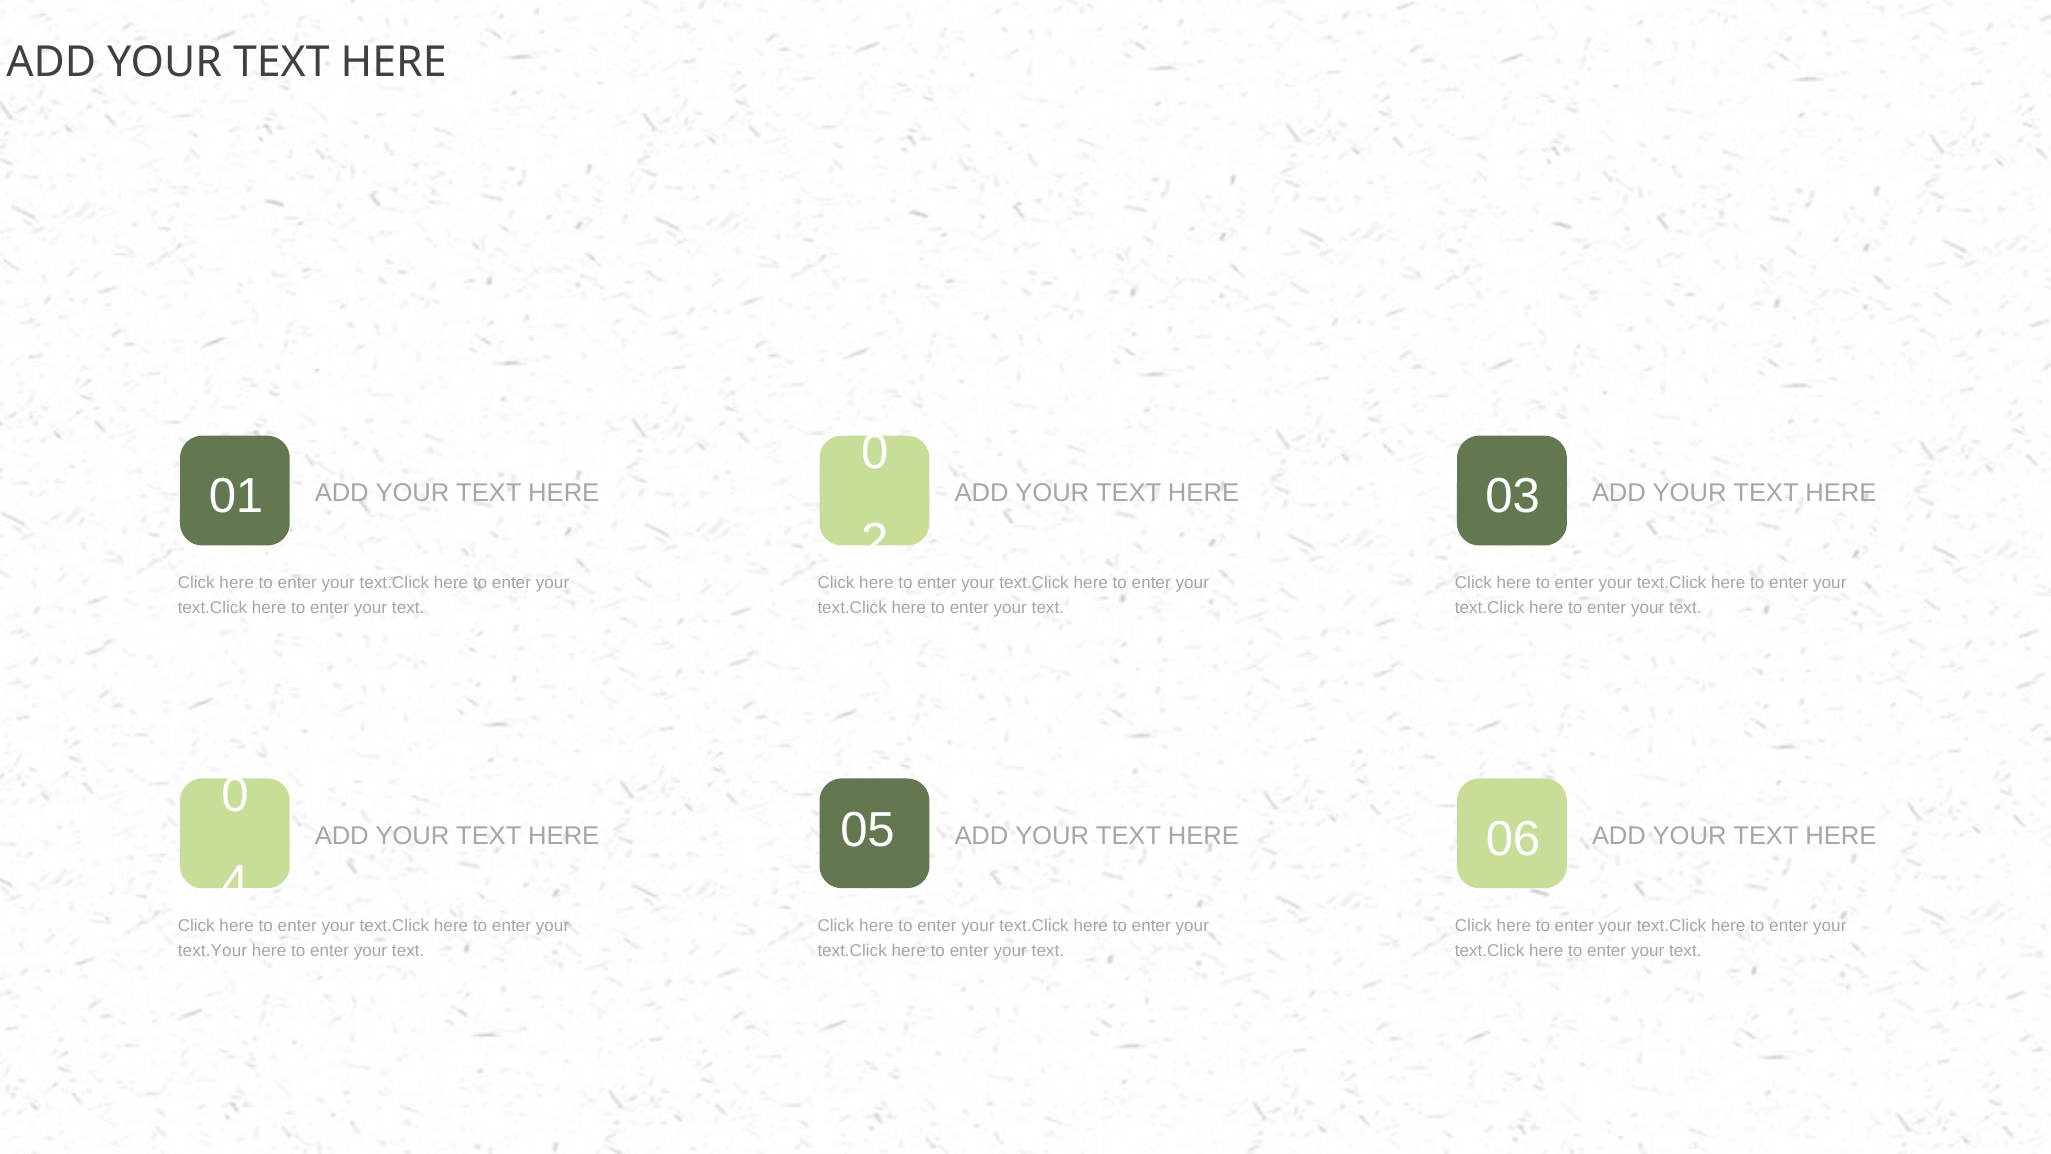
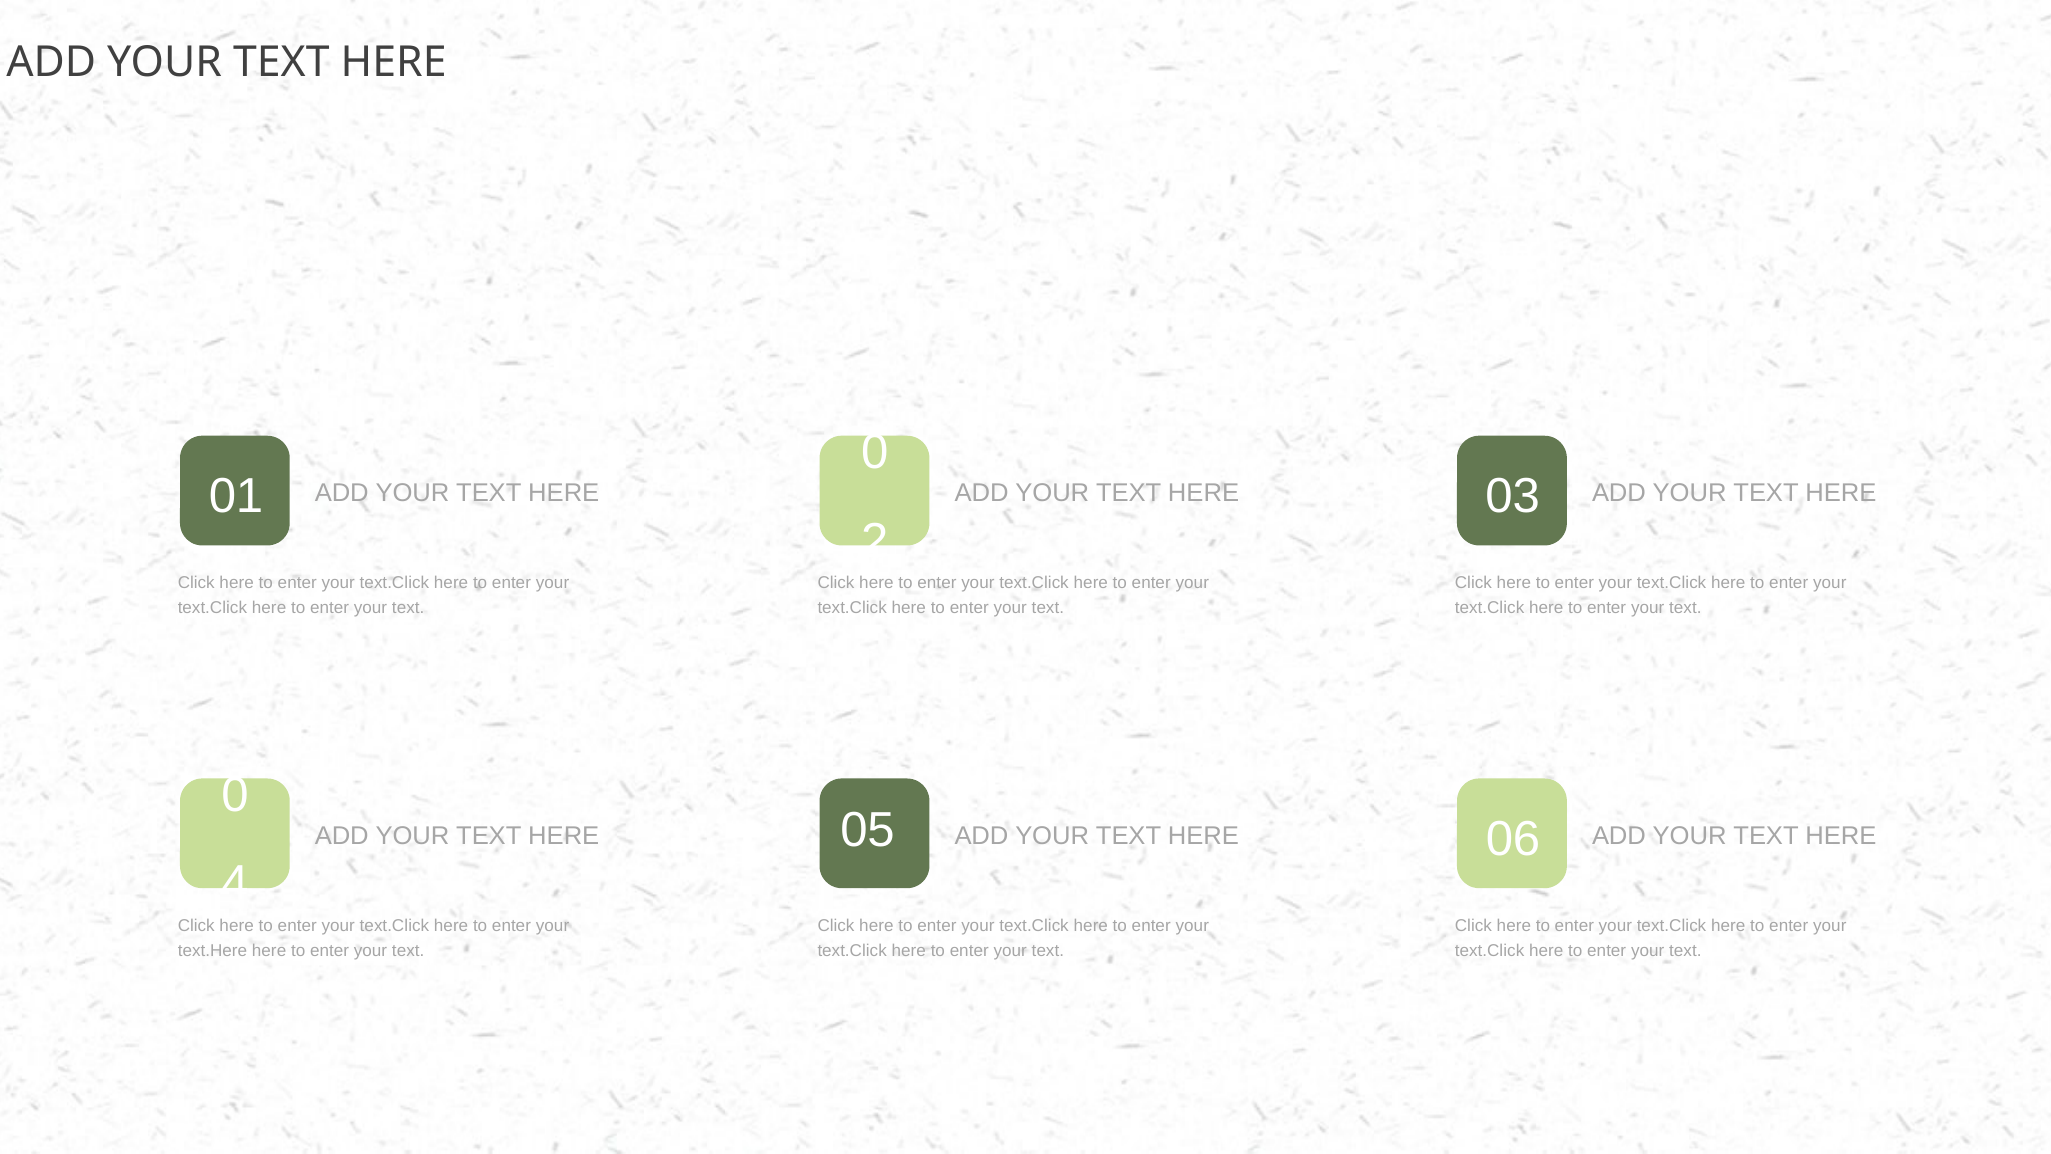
text.Your: text.Your -> text.Here
